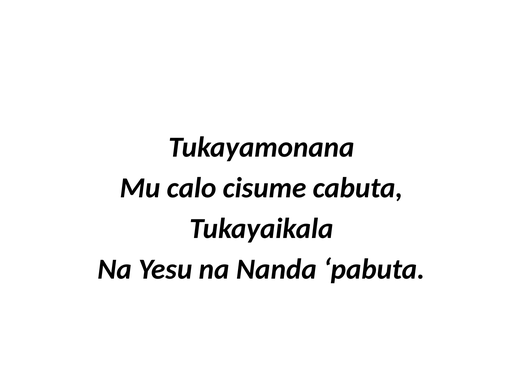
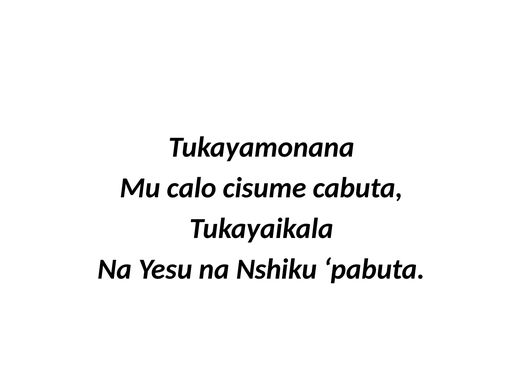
Nanda: Nanda -> Nshiku
